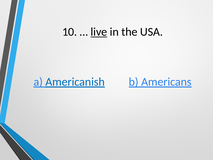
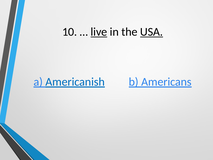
USA underline: none -> present
